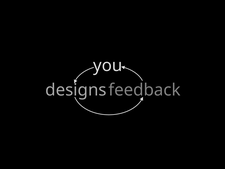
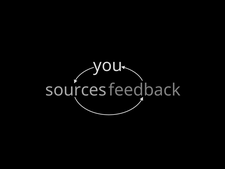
designs: designs -> sources
